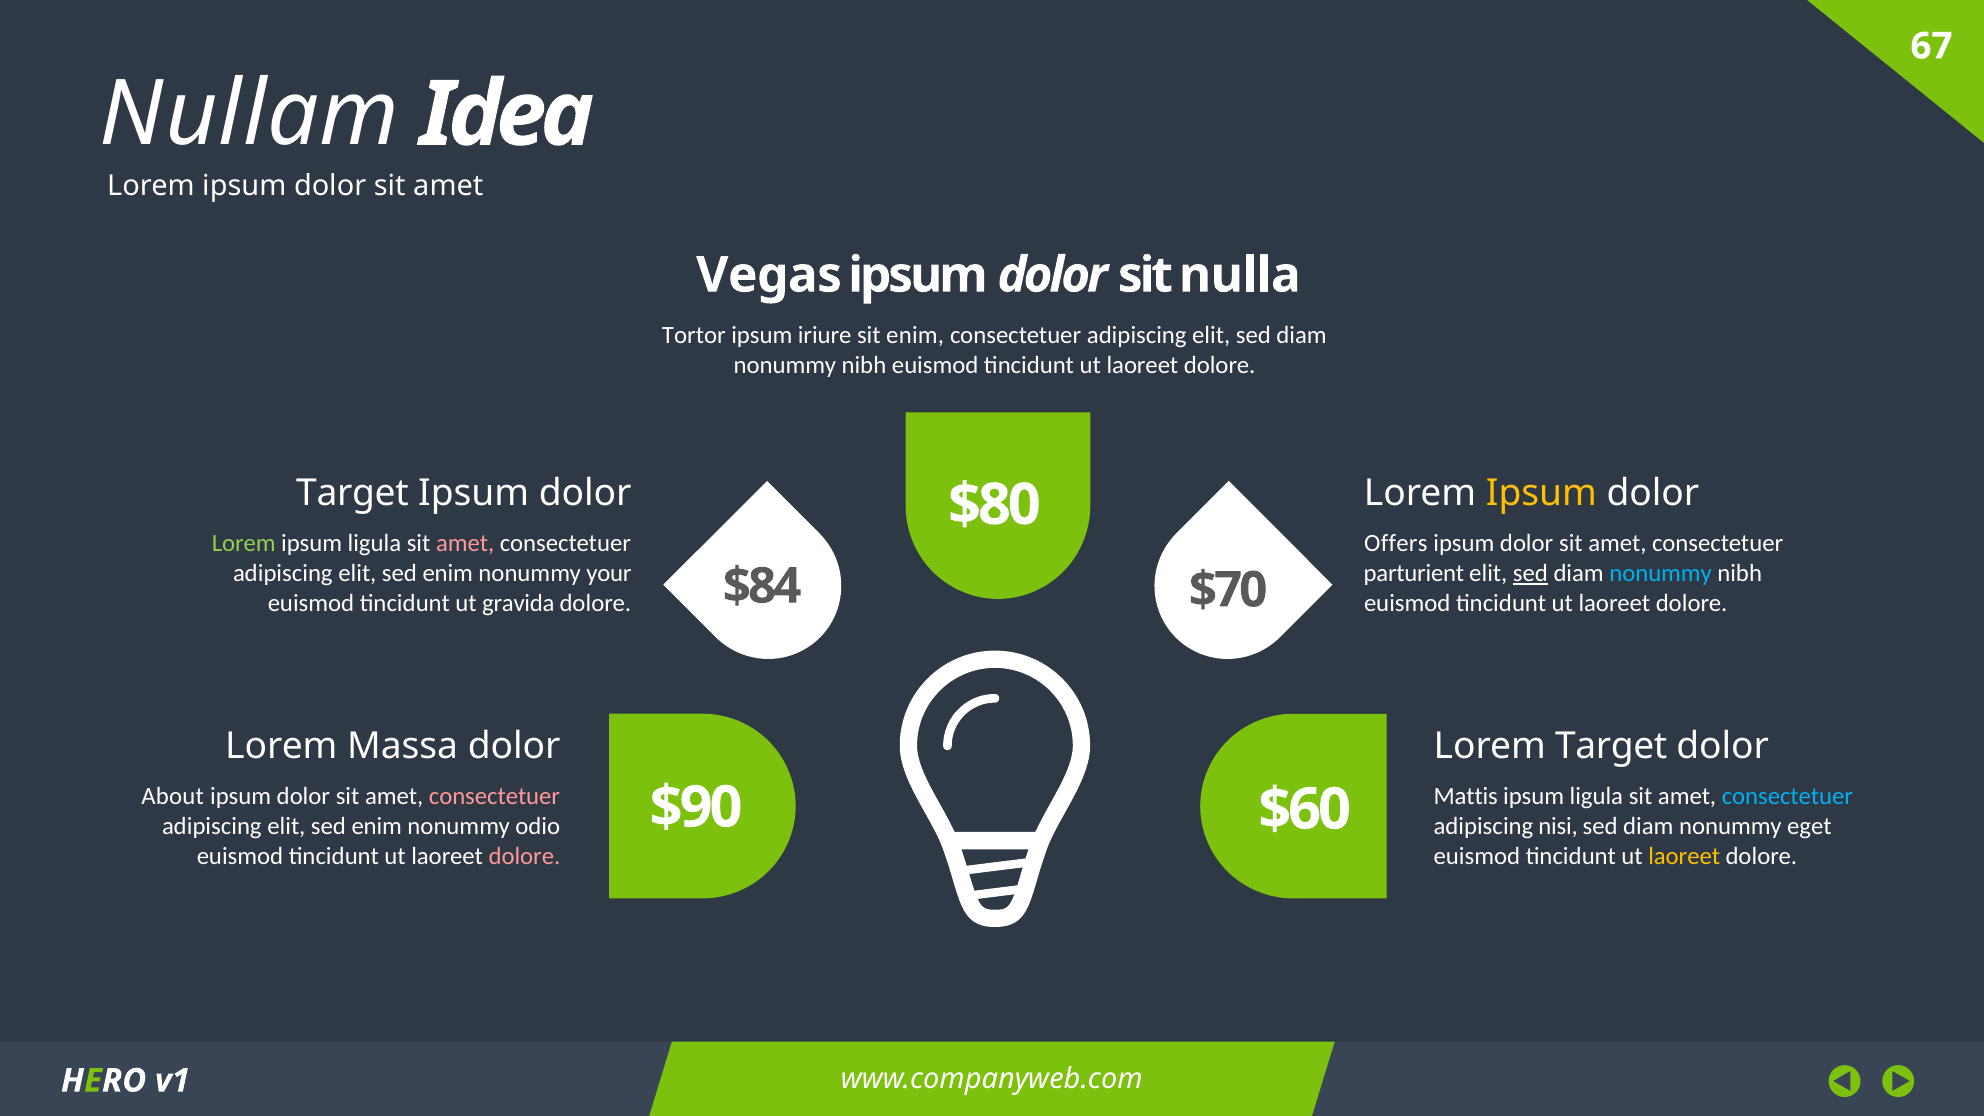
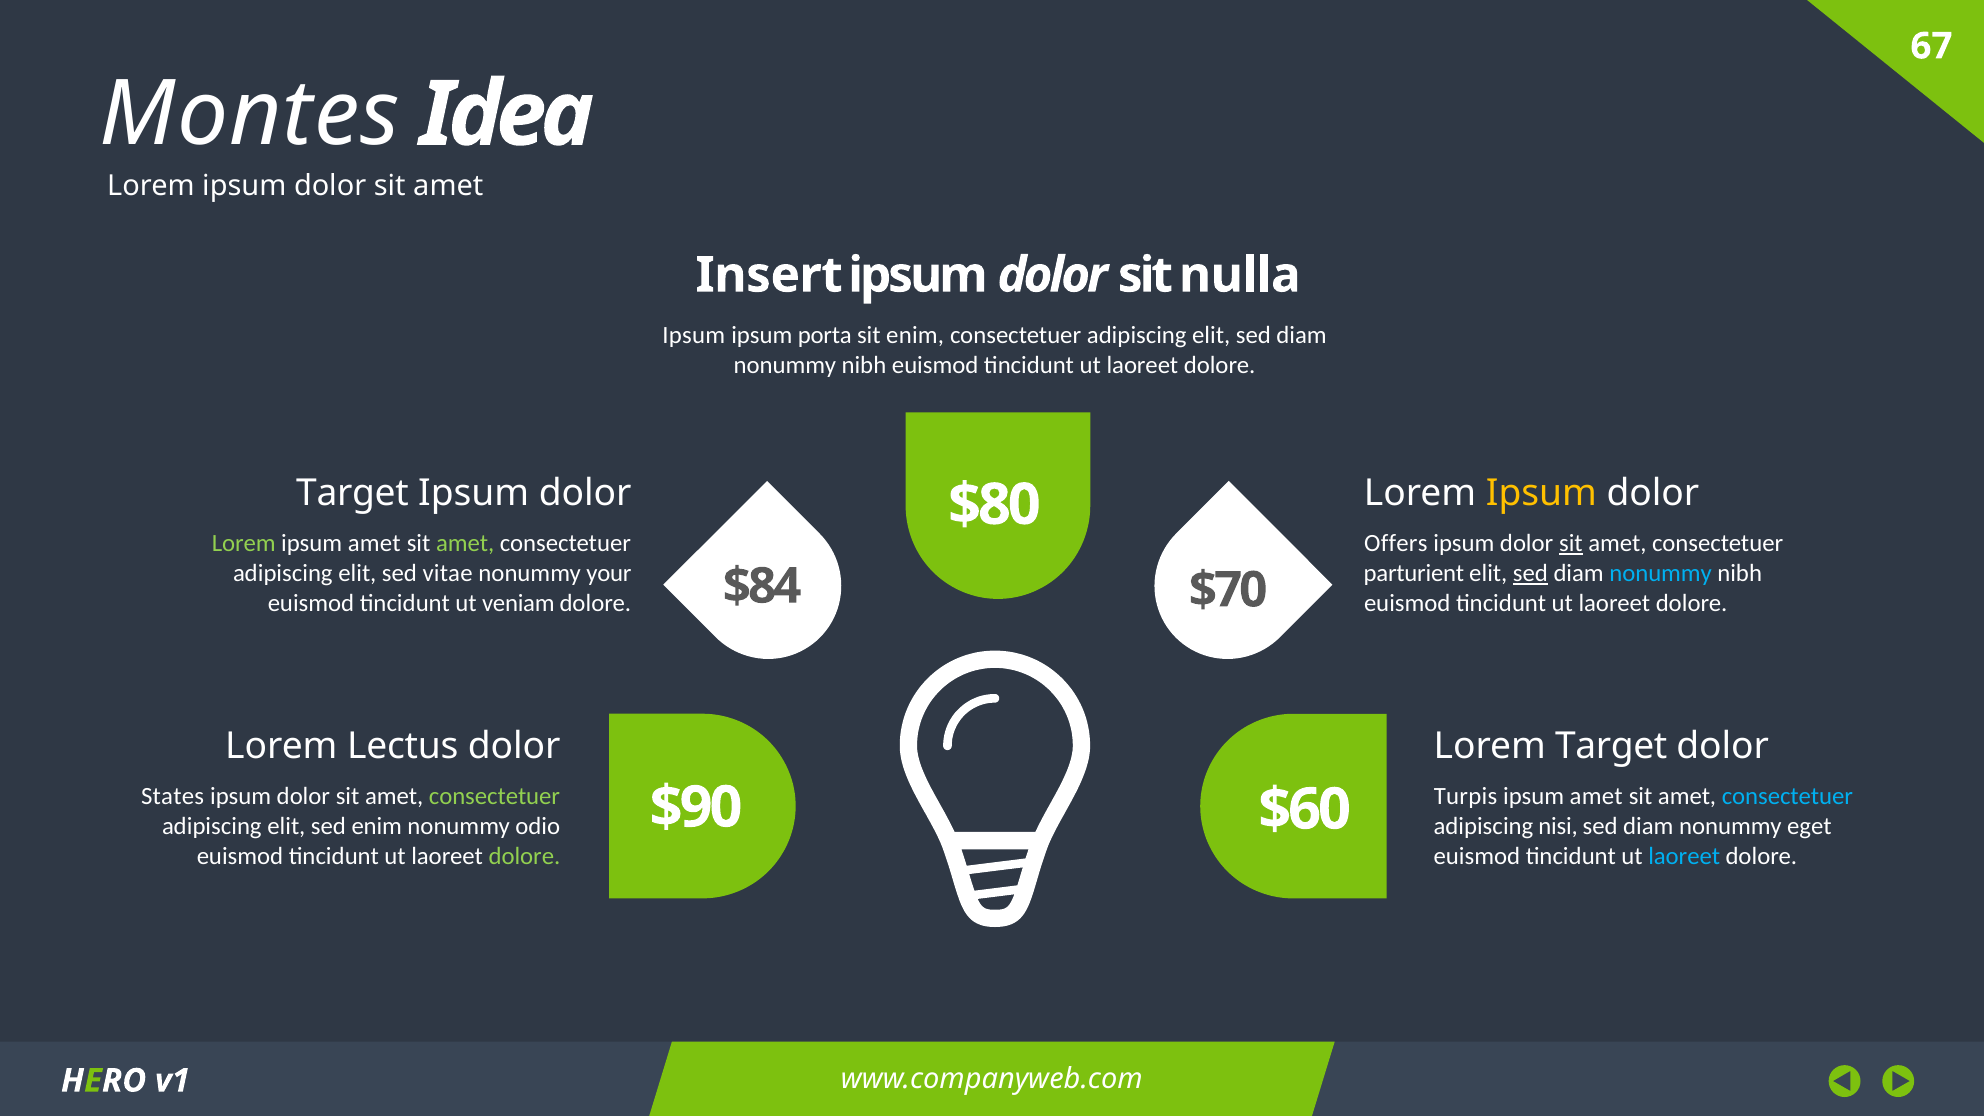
Nullam: Nullam -> Montes
Vegas: Vegas -> Insert
Tortor at (694, 335): Tortor -> Ipsum
iriure: iriure -> porta
ligula at (374, 543): ligula -> amet
amet at (465, 543) colour: pink -> light green
sit at (1571, 543) underline: none -> present
enim at (448, 573): enim -> vitae
gravida: gravida -> veniam
Massa: Massa -> Lectus
About: About -> States
consectetuer at (494, 796) colour: pink -> light green
Mattis: Mattis -> Turpis
ligula at (1596, 796): ligula -> amet
dolore at (524, 856) colour: pink -> light green
laoreet at (1684, 856) colour: yellow -> light blue
